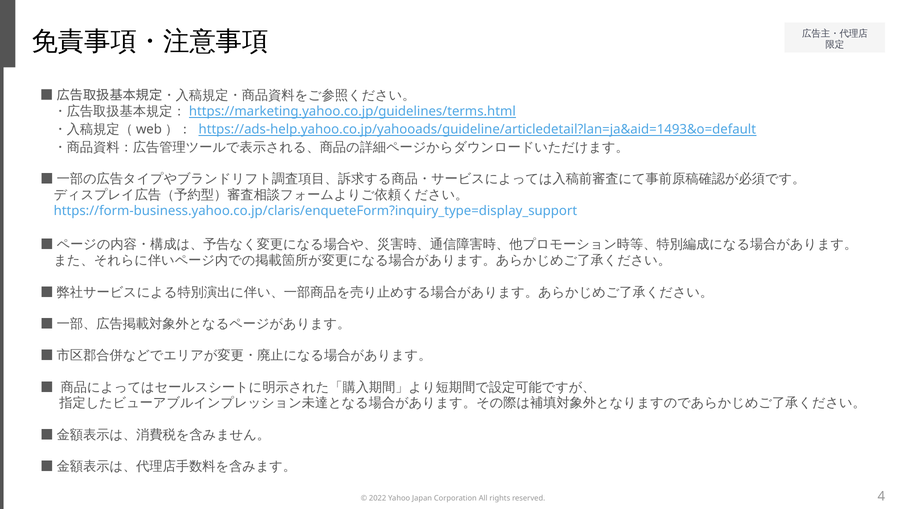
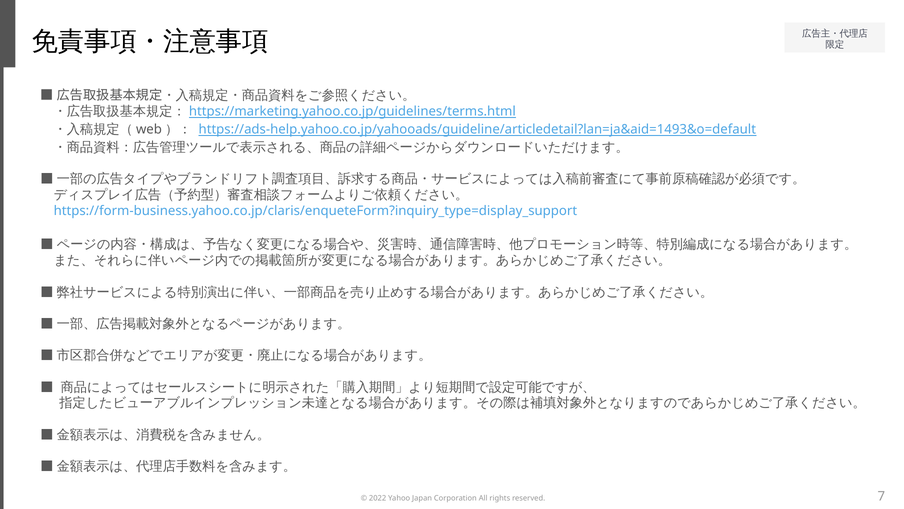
4: 4 -> 7
